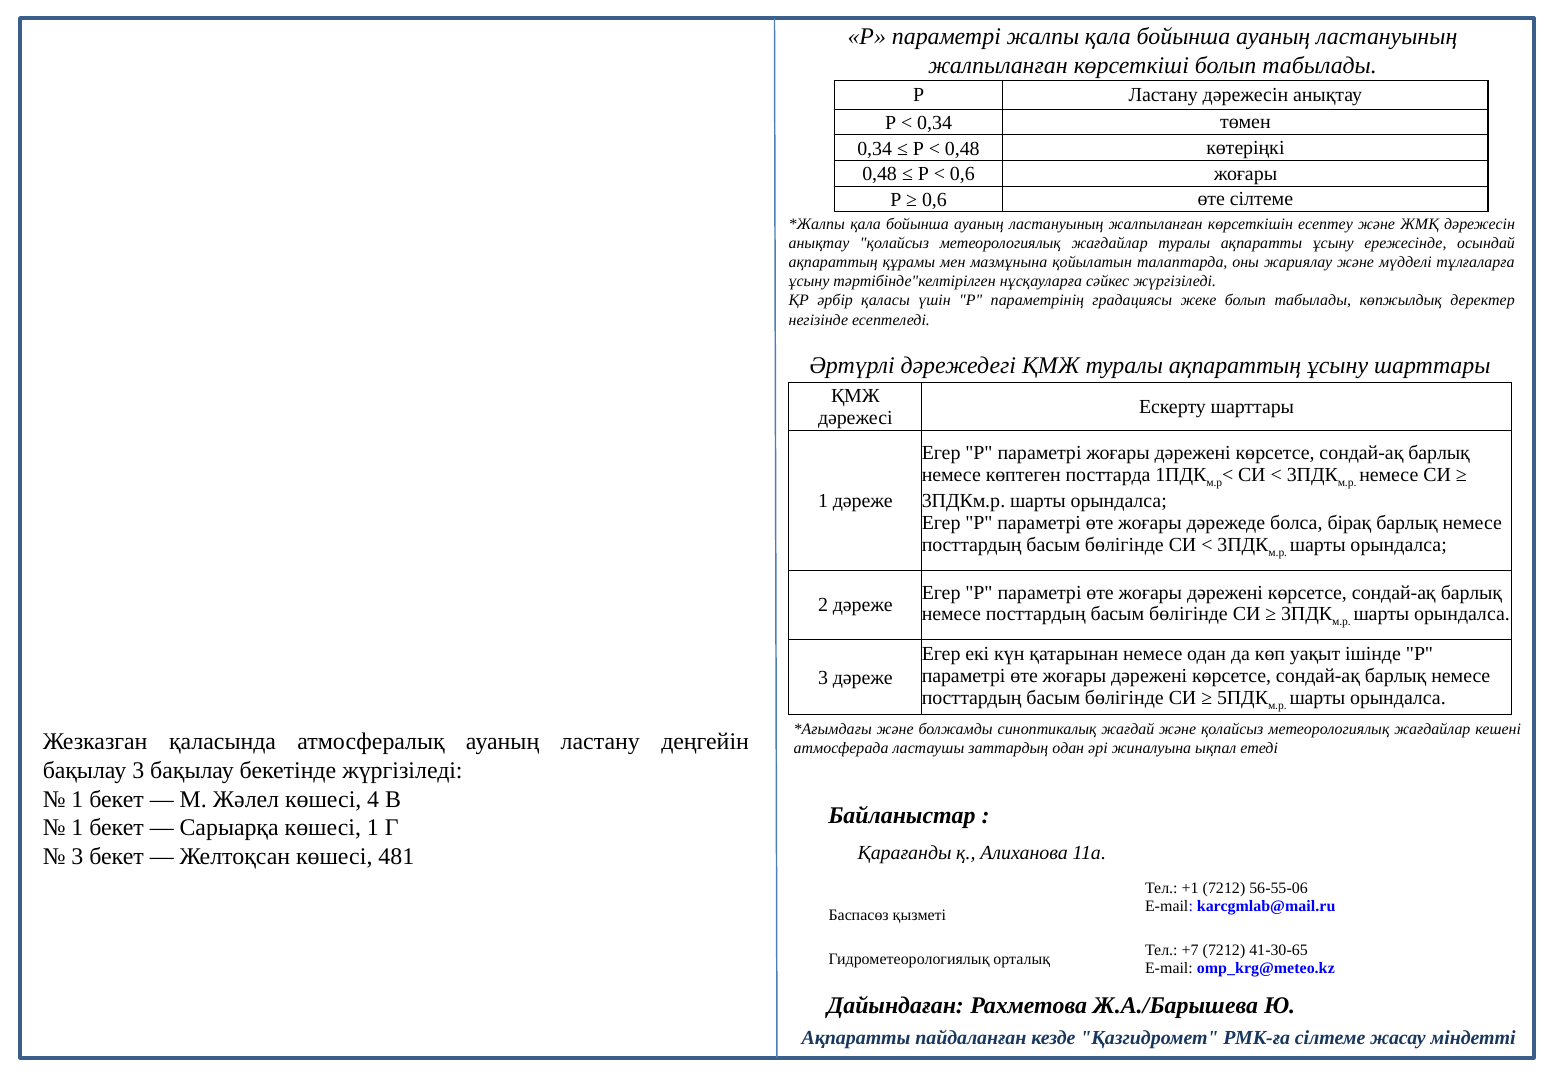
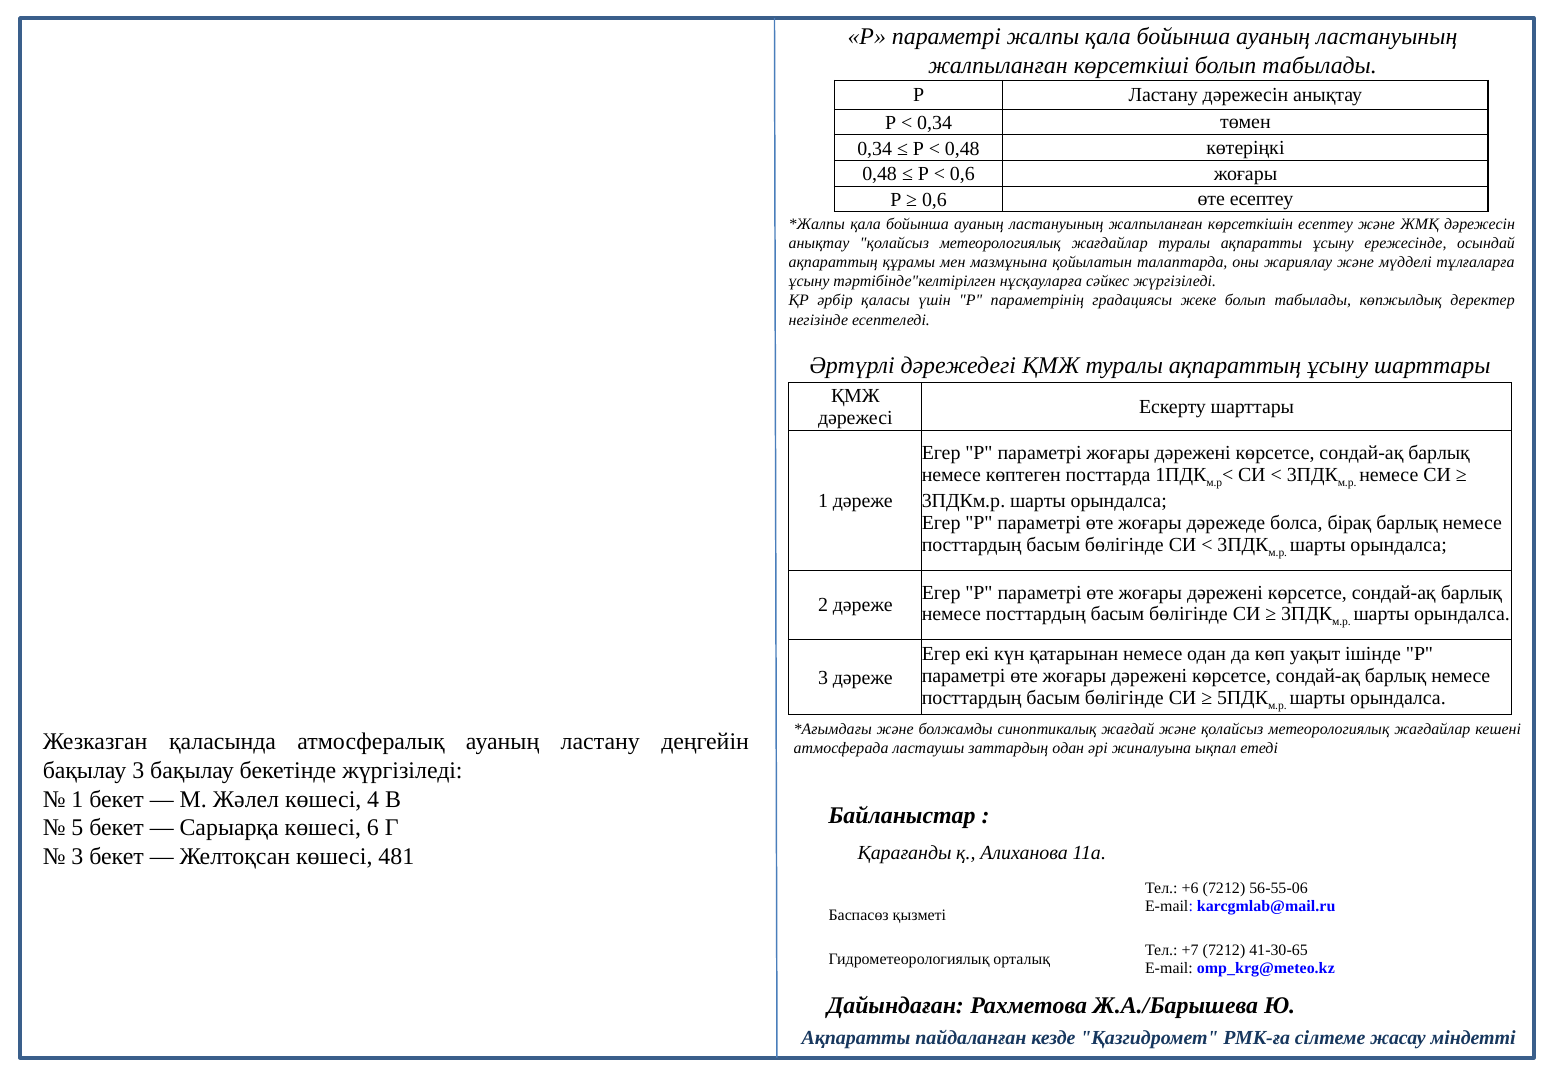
өте сілтеме: сілтеме -> есептеу
1 at (77, 828): 1 -> 5
көшесі 1: 1 -> 6
+1: +1 -> +6
